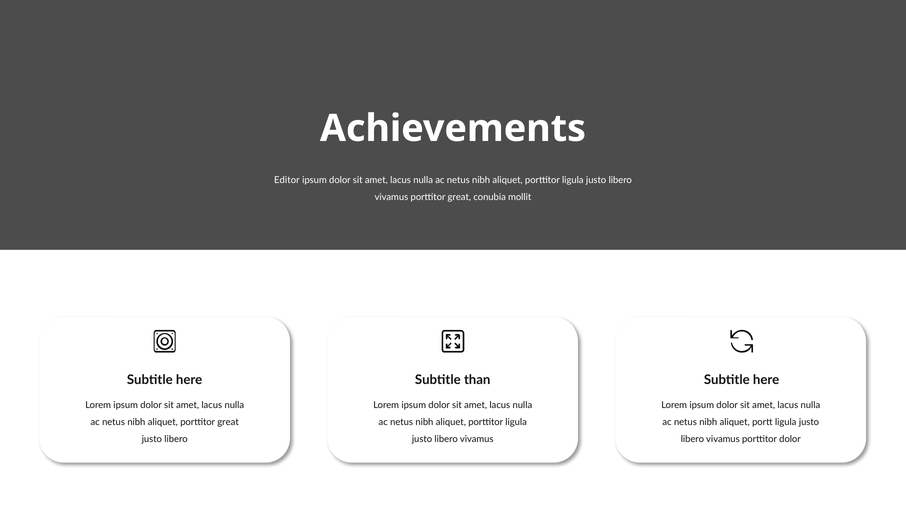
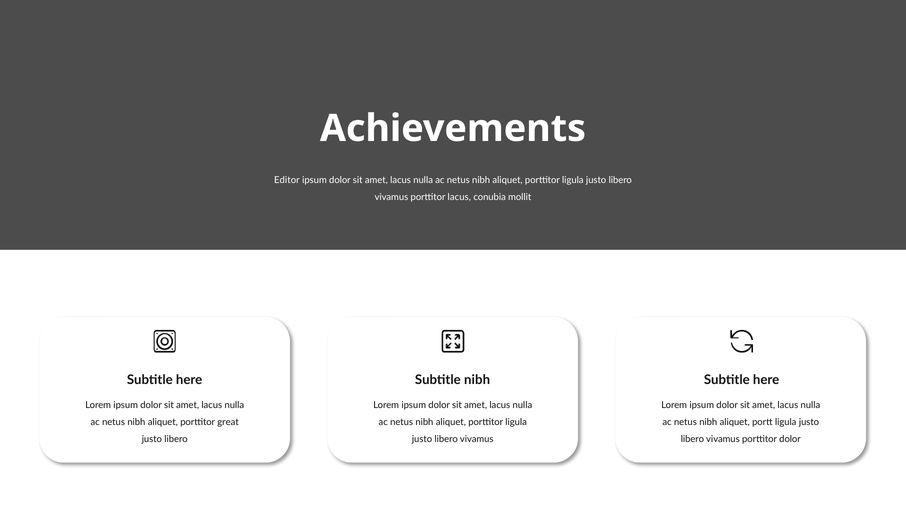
vivamus porttitor great: great -> lacus
Subtitle than: than -> nibh
